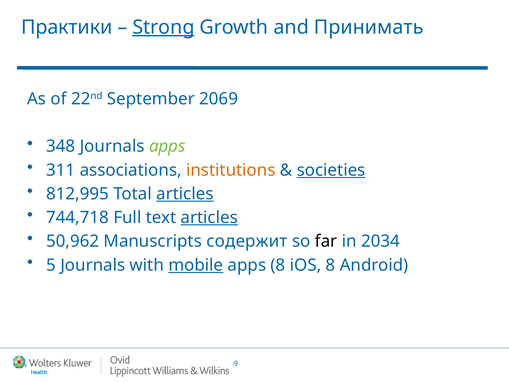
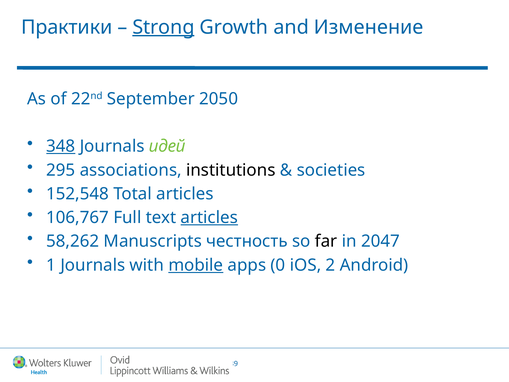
Принимать: Принимать -> Изменение
2069: 2069 -> 2050
348 underline: none -> present
Journals apps: apps -> идей
311: 311 -> 295
institutions colour: orange -> black
societies underline: present -> none
812,995: 812,995 -> 152,548
articles at (185, 194) underline: present -> none
744,718: 744,718 -> 106,767
50,962: 50,962 -> 58,262
содержит: содержит -> честность
2034: 2034 -> 2047
5: 5 -> 1
apps 8: 8 -> 0
iOS 8: 8 -> 2
